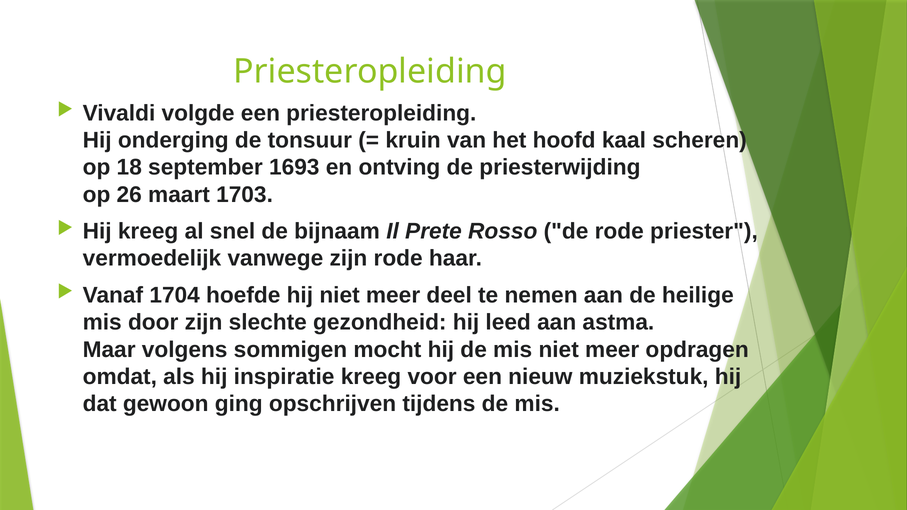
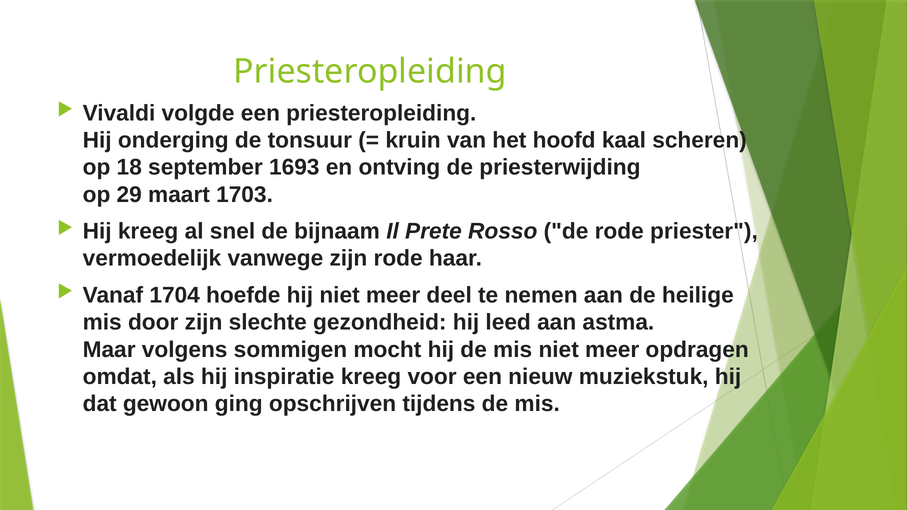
26: 26 -> 29
